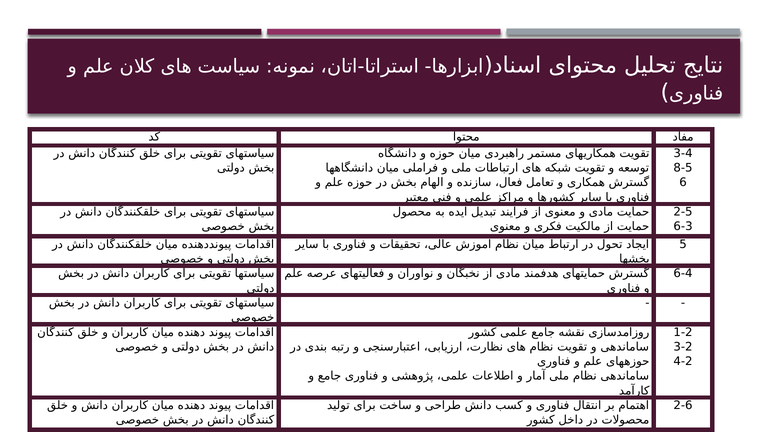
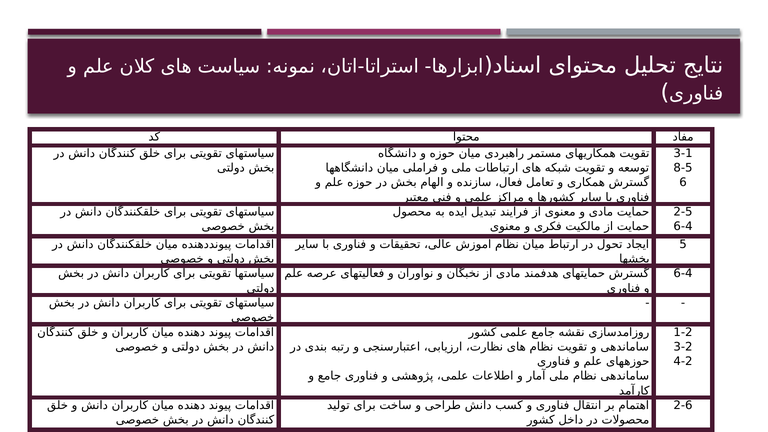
3-4: 3-4 -> 3-1
6-3 at (683, 227): 6-3 -> 6-4
